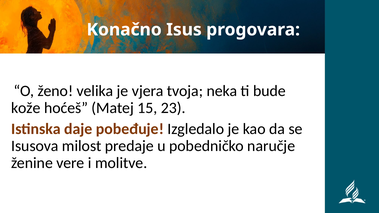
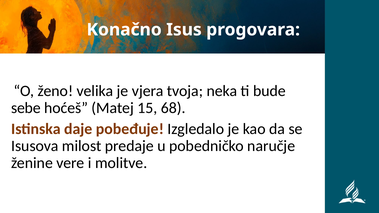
kože: kože -> sebe
23: 23 -> 68
